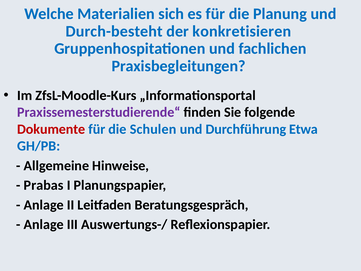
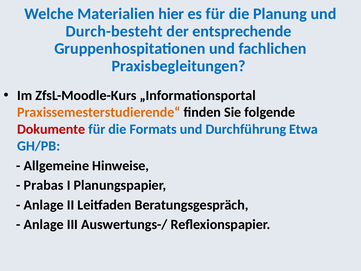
sich: sich -> hier
konkretisieren: konkretisieren -> entsprechende
Praxissemesterstudierende“ colour: purple -> orange
Schulen: Schulen -> Formats
